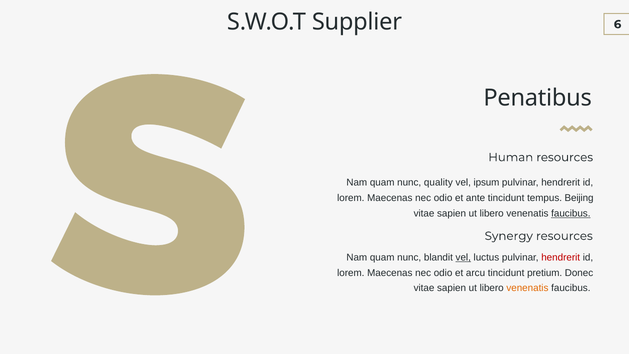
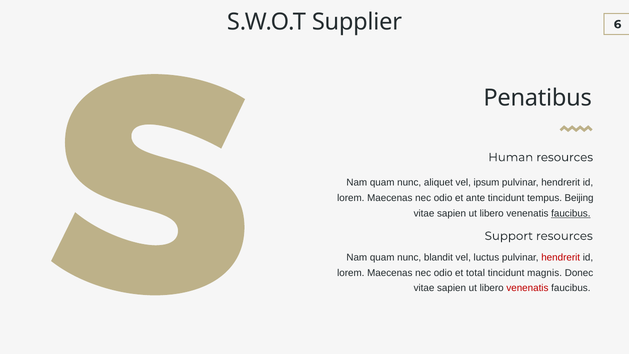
quality: quality -> aliquet
Synergy: Synergy -> Support
vel at (463, 257) underline: present -> none
arcu: arcu -> total
pretium: pretium -> magnis
venenatis at (527, 288) colour: orange -> red
